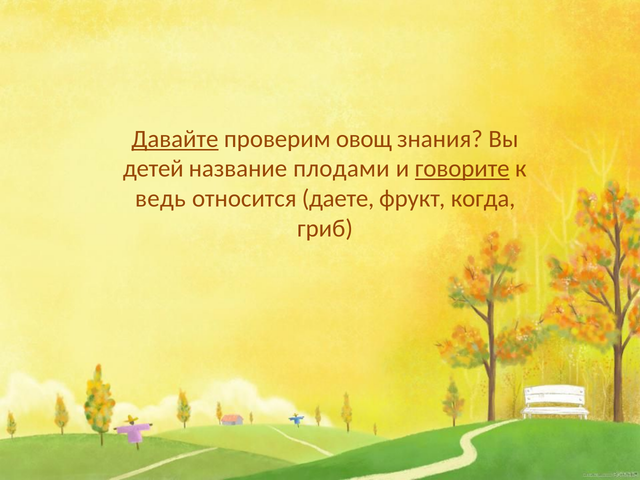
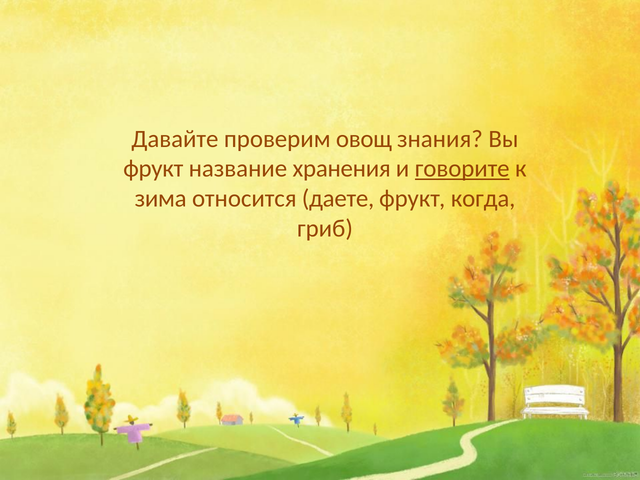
Давайте underline: present -> none
детей at (153, 169): детей -> фрукт
плодами: плодами -> хранения
ведь: ведь -> зима
